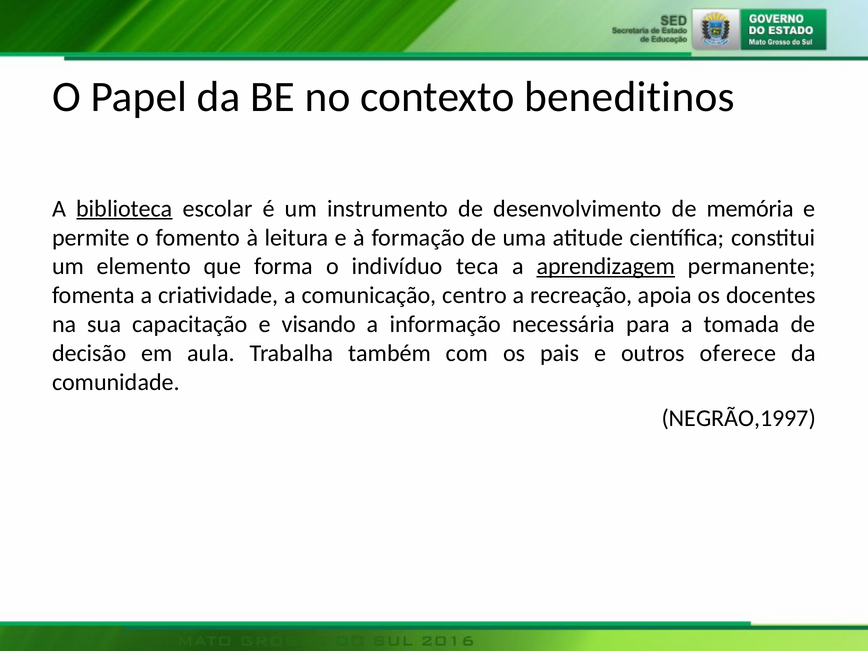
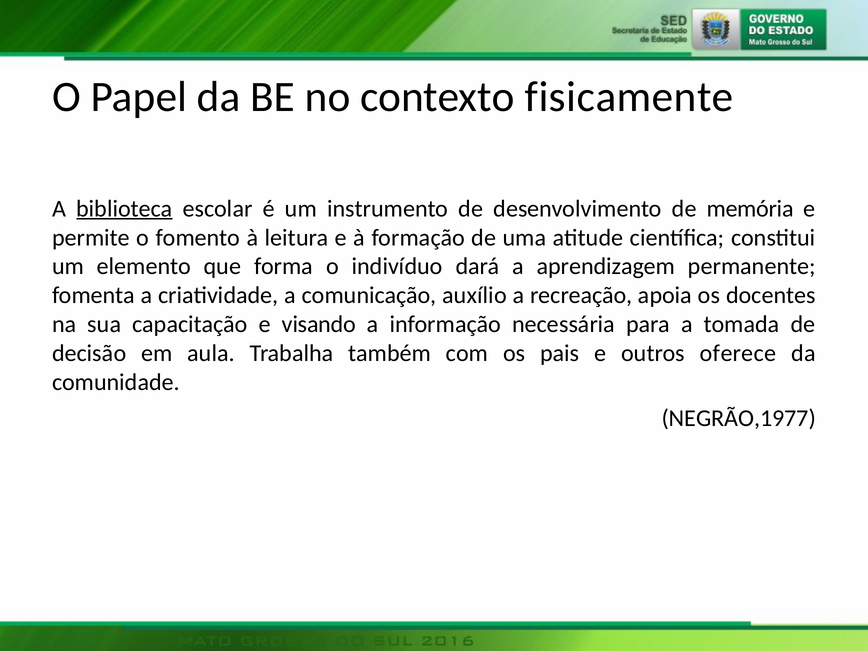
beneditinos: beneditinos -> fisicamente
teca: teca -> dará
aprendizagem underline: present -> none
centro: centro -> auxílio
NEGRÃO,1997: NEGRÃO,1997 -> NEGRÃO,1977
